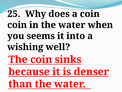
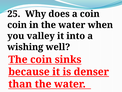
seems: seems -> valley
